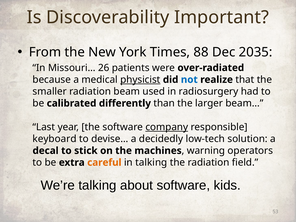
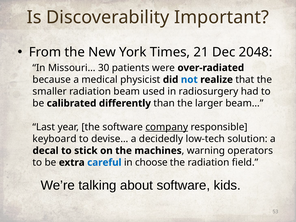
88: 88 -> 21
2035: 2035 -> 2048
26: 26 -> 30
physicist underline: present -> none
careful colour: orange -> blue
in talking: talking -> choose
